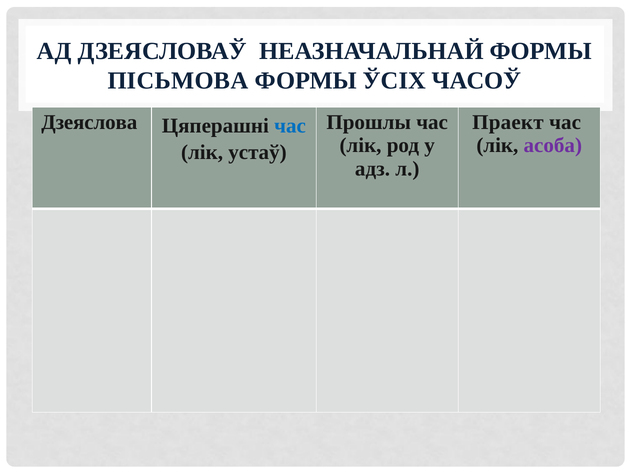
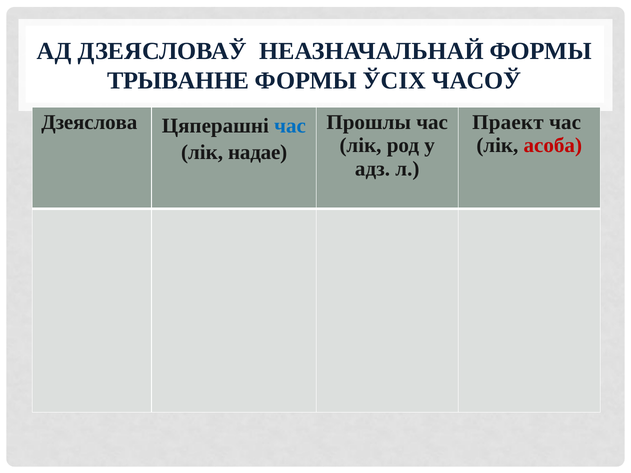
ПІСЬМОВА: ПІСЬМОВА -> ТРЫВАННЕ
асоба colour: purple -> red
устаў: устаў -> надае
